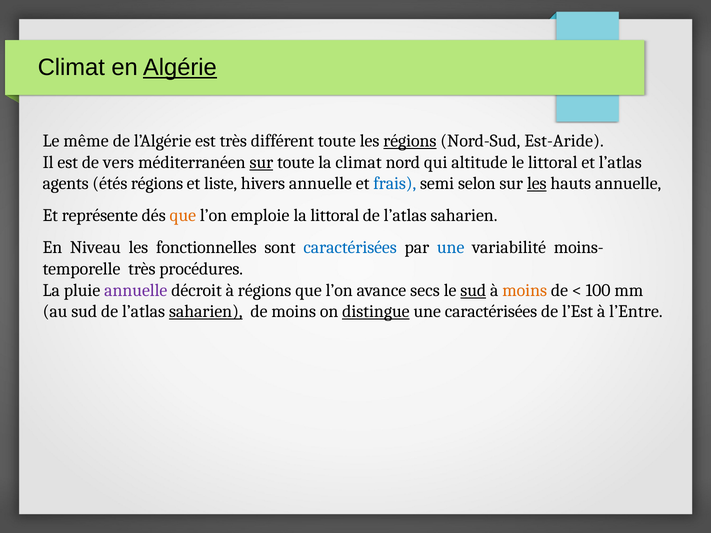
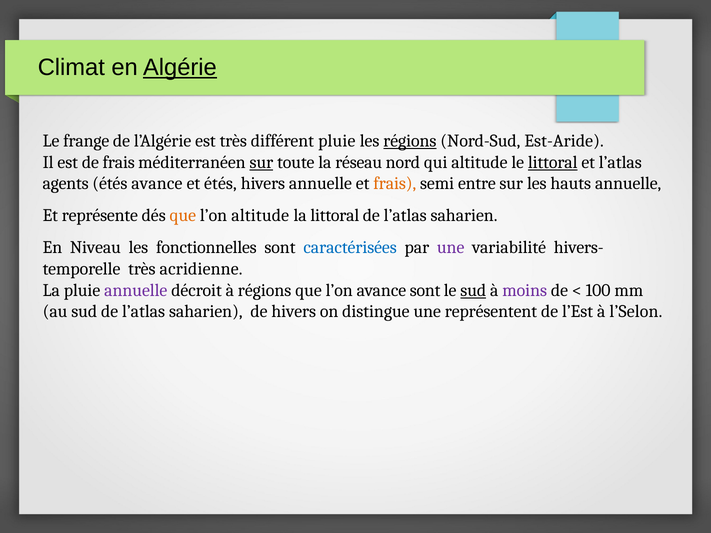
même: même -> frange
différent toute: toute -> pluie
de vers: vers -> frais
la climat: climat -> réseau
littoral at (553, 162) underline: none -> present
étés régions: régions -> avance
et liste: liste -> étés
frais at (395, 184) colour: blue -> orange
selon: selon -> entre
les at (537, 184) underline: present -> none
l’on emploie: emploie -> altitude
une at (451, 248) colour: blue -> purple
moins-: moins- -> hivers-
procédures: procédures -> acridienne
avance secs: secs -> sont
moins at (525, 290) colour: orange -> purple
saharien at (206, 312) underline: present -> none
de moins: moins -> hivers
distingue underline: present -> none
une caractérisées: caractérisées -> représentent
l’Entre: l’Entre -> l’Selon
